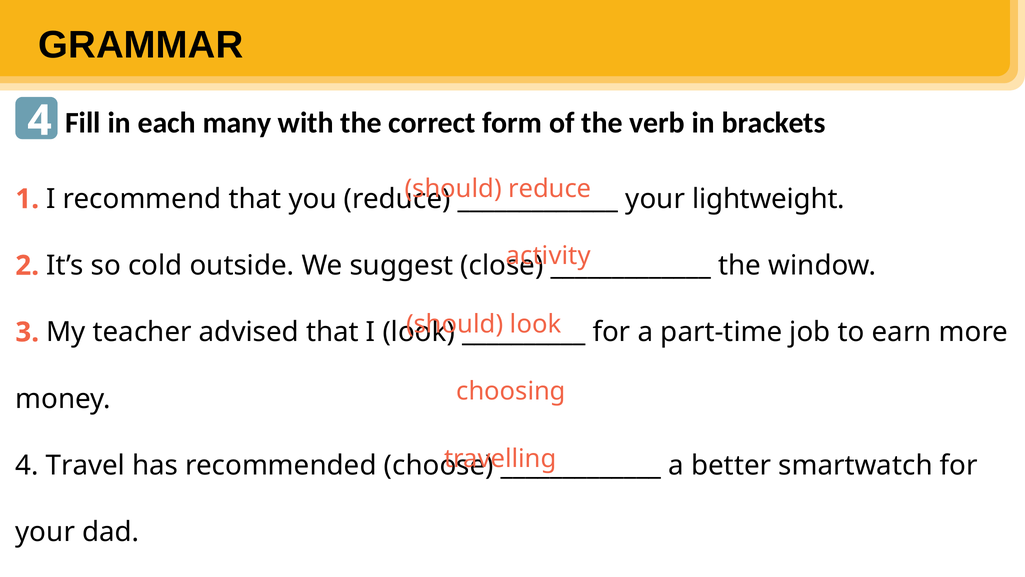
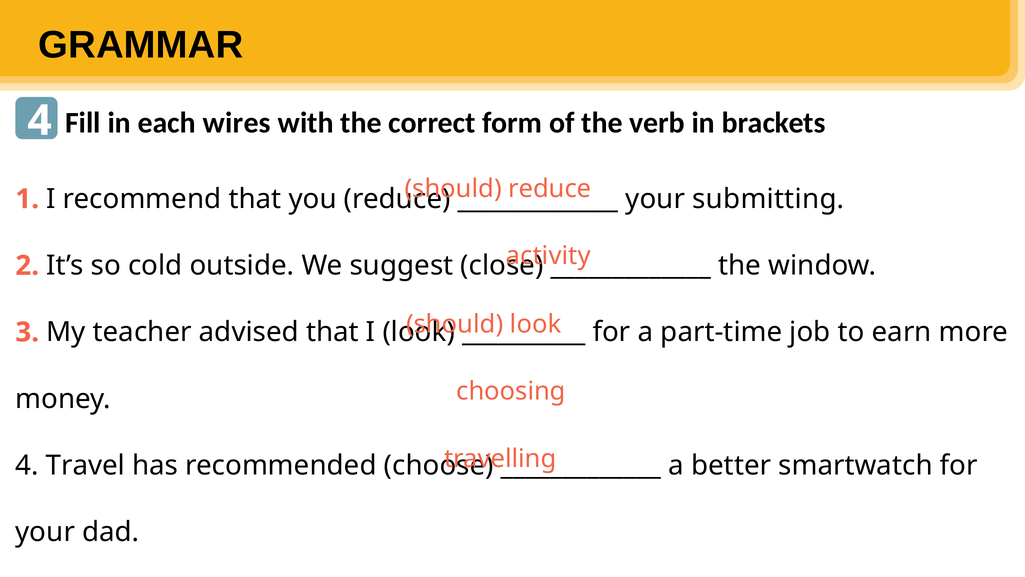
many: many -> wires
lightweight: lightweight -> submitting
